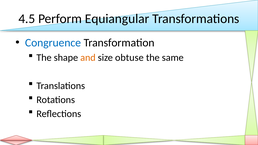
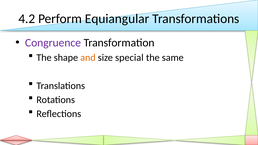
4.5: 4.5 -> 4.2
Congruence colour: blue -> purple
obtuse: obtuse -> special
